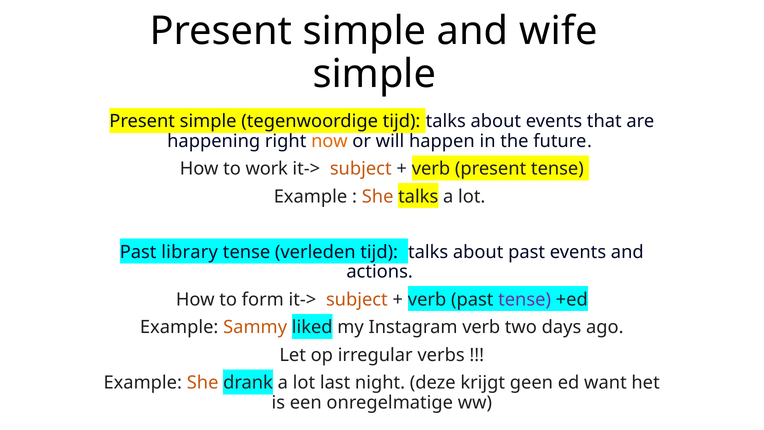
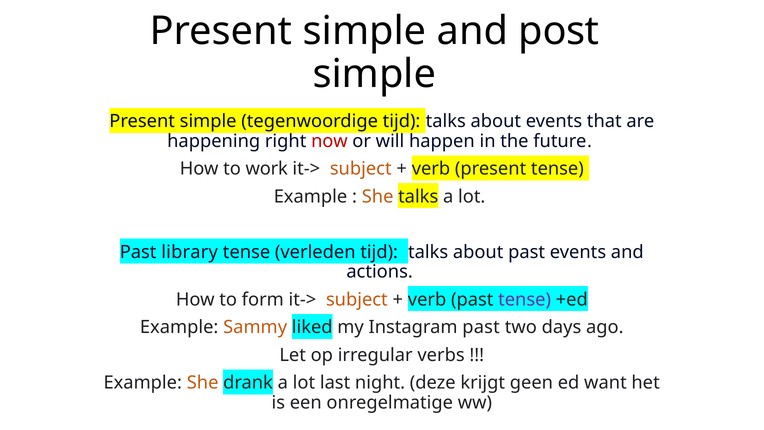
wife: wife -> post
now colour: orange -> red
Instagram verb: verb -> past
